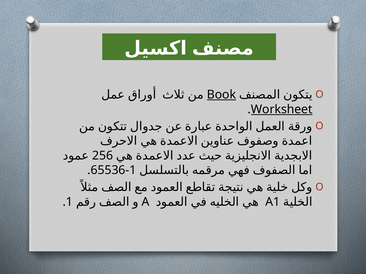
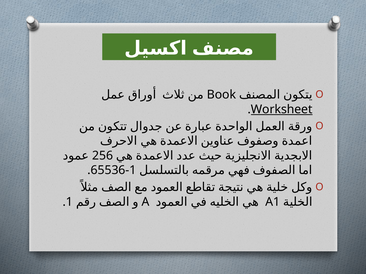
Book underline: present -> none
